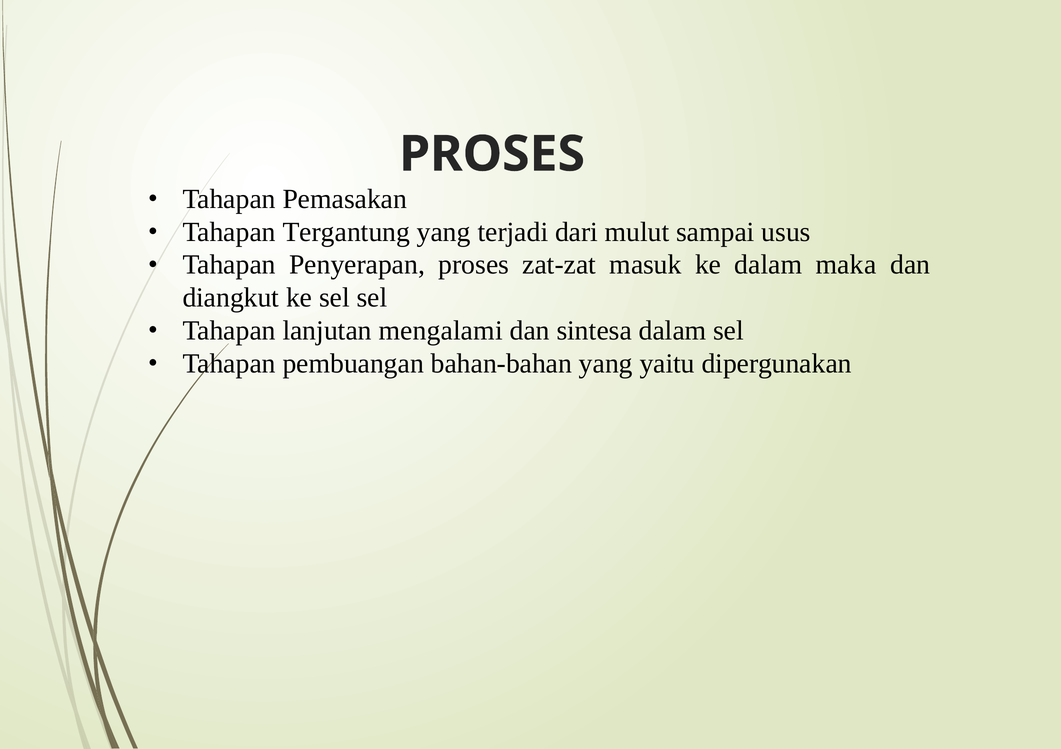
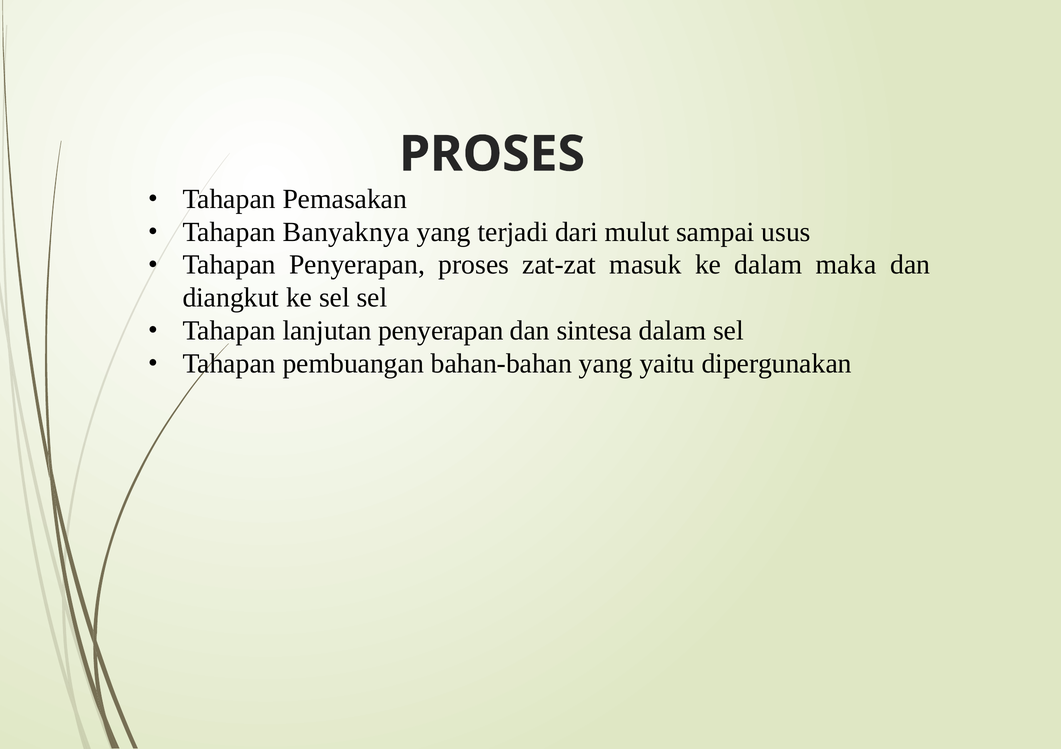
Tergantung: Tergantung -> Banyaknya
lanjutan mengalami: mengalami -> penyerapan
